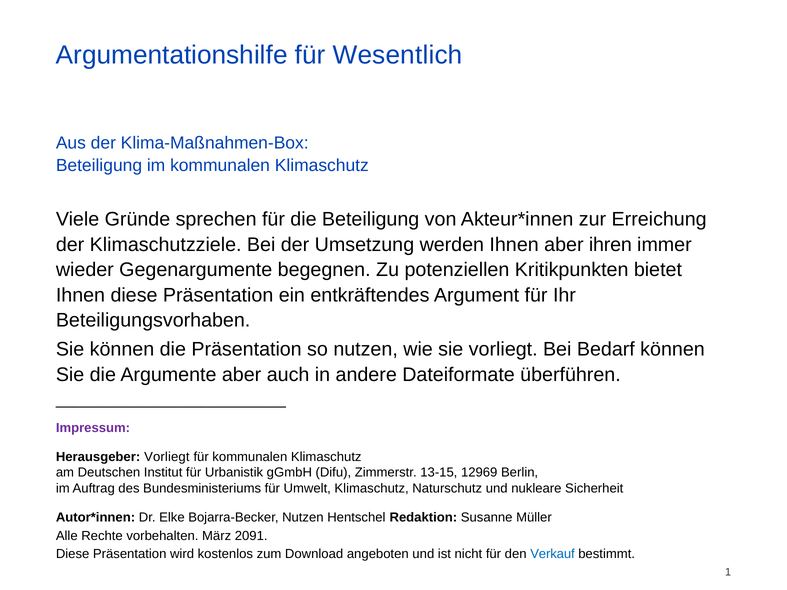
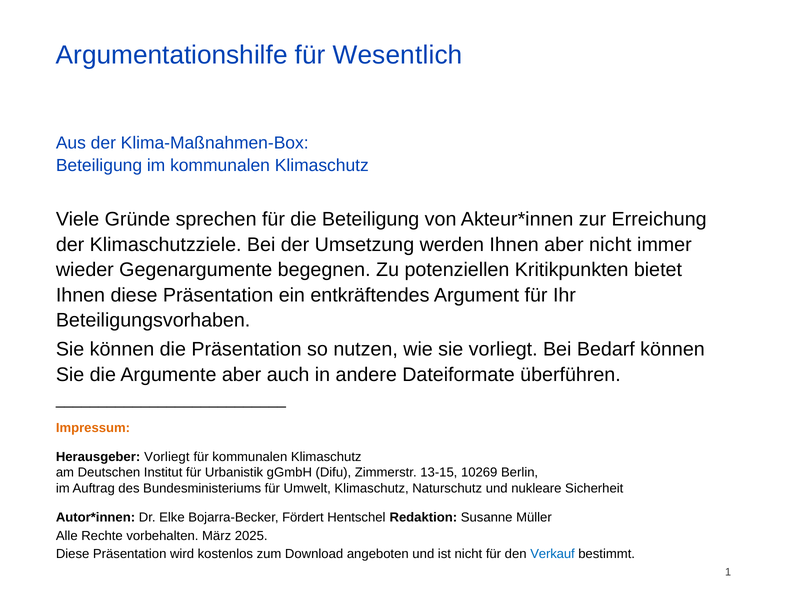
aber ihren: ihren -> nicht
Impressum colour: purple -> orange
12969: 12969 -> 10269
Bojarra-Becker Nutzen: Nutzen -> Fördert
2091: 2091 -> 2025
